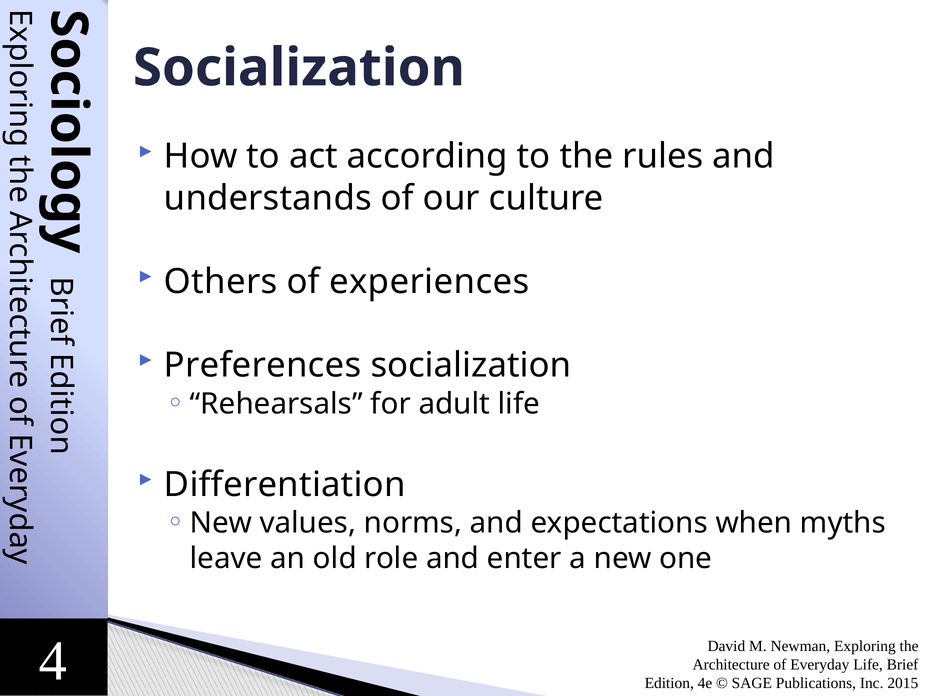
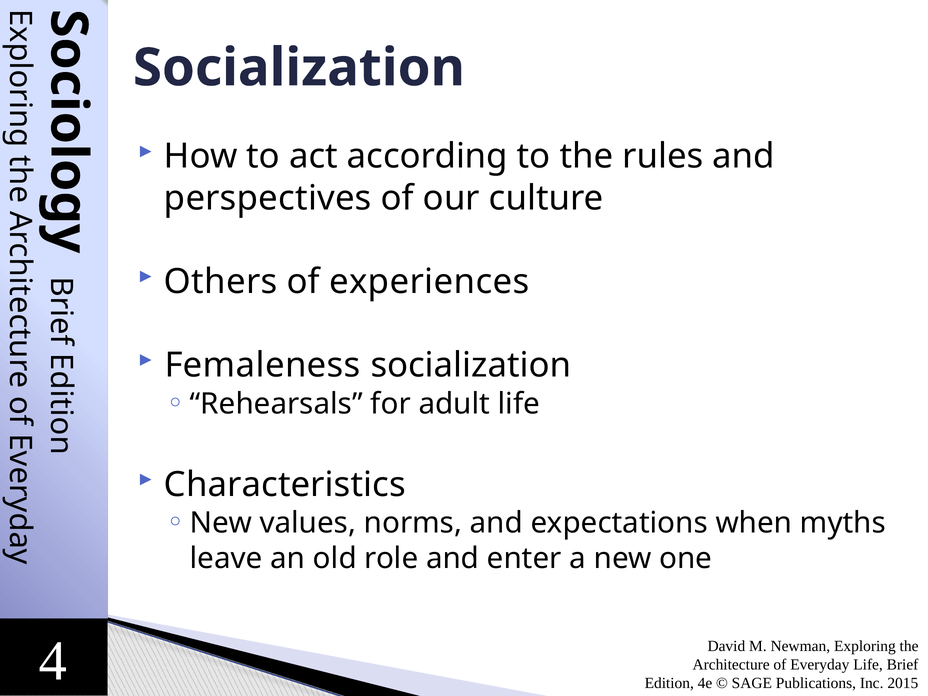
understands: understands -> perspectives
Preferences: Preferences -> Femaleness
Differentiation: Differentiation -> Characteristics
